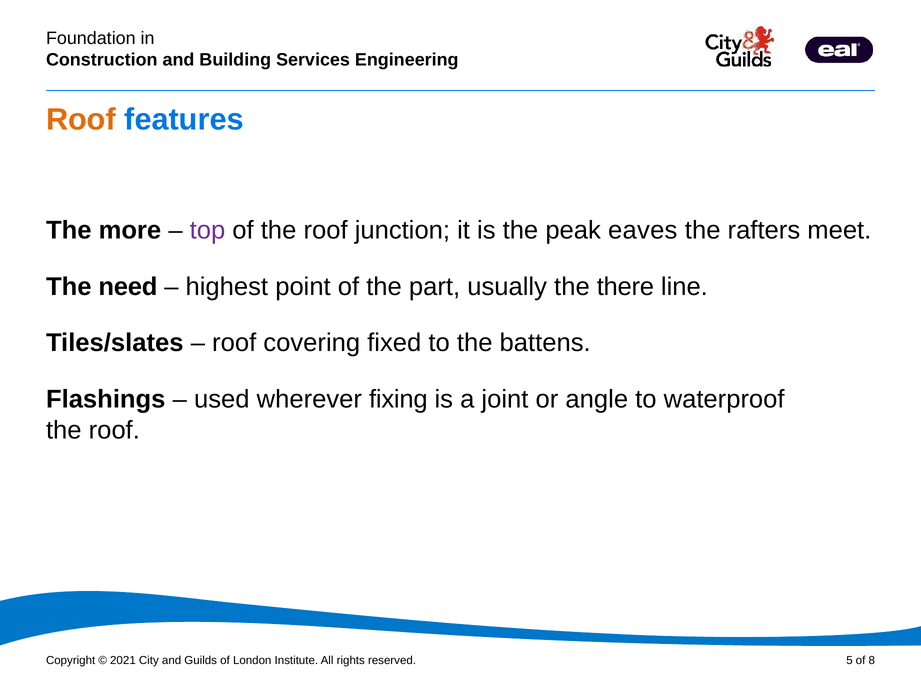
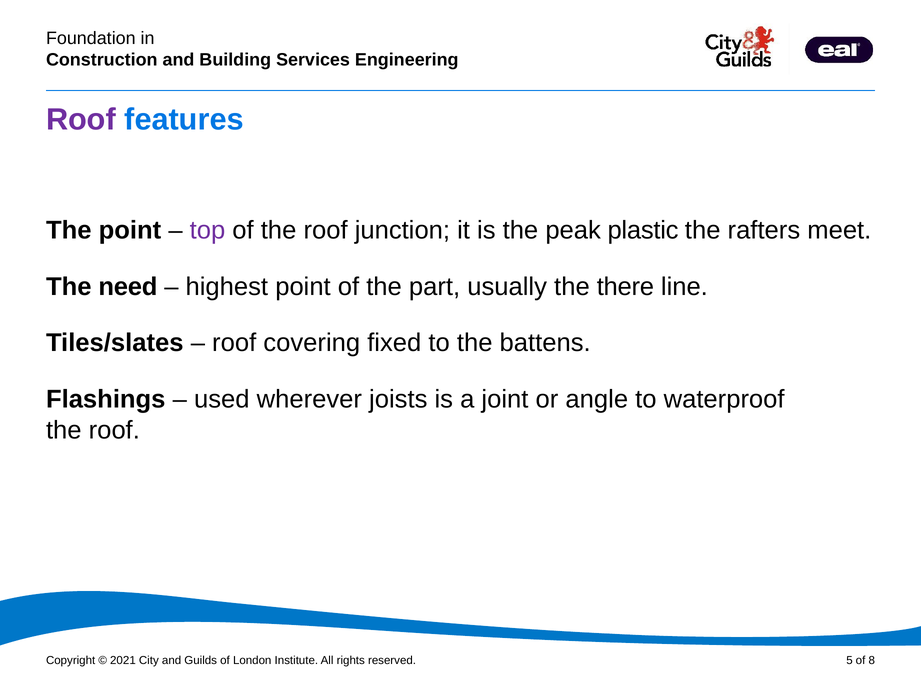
Roof at (81, 119) colour: orange -> purple
The more: more -> point
eaves: eaves -> plastic
fixing: fixing -> joists
